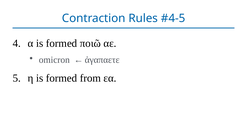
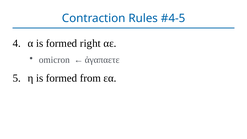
ποιῶ: ποιῶ -> right
